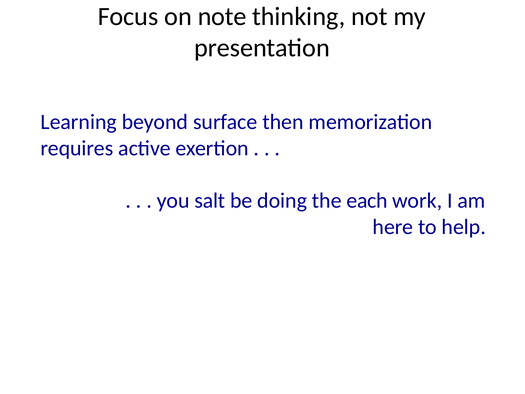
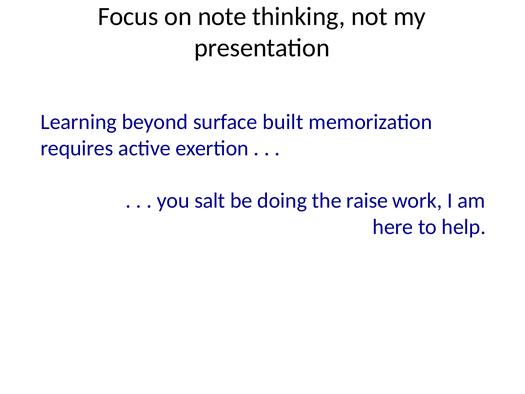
then: then -> built
each: each -> raise
